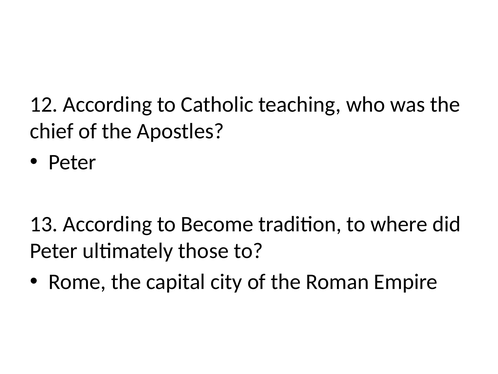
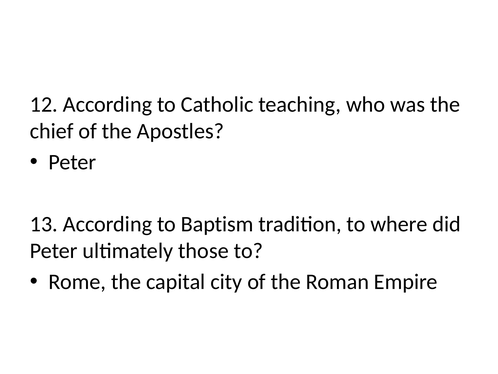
Become: Become -> Baptism
